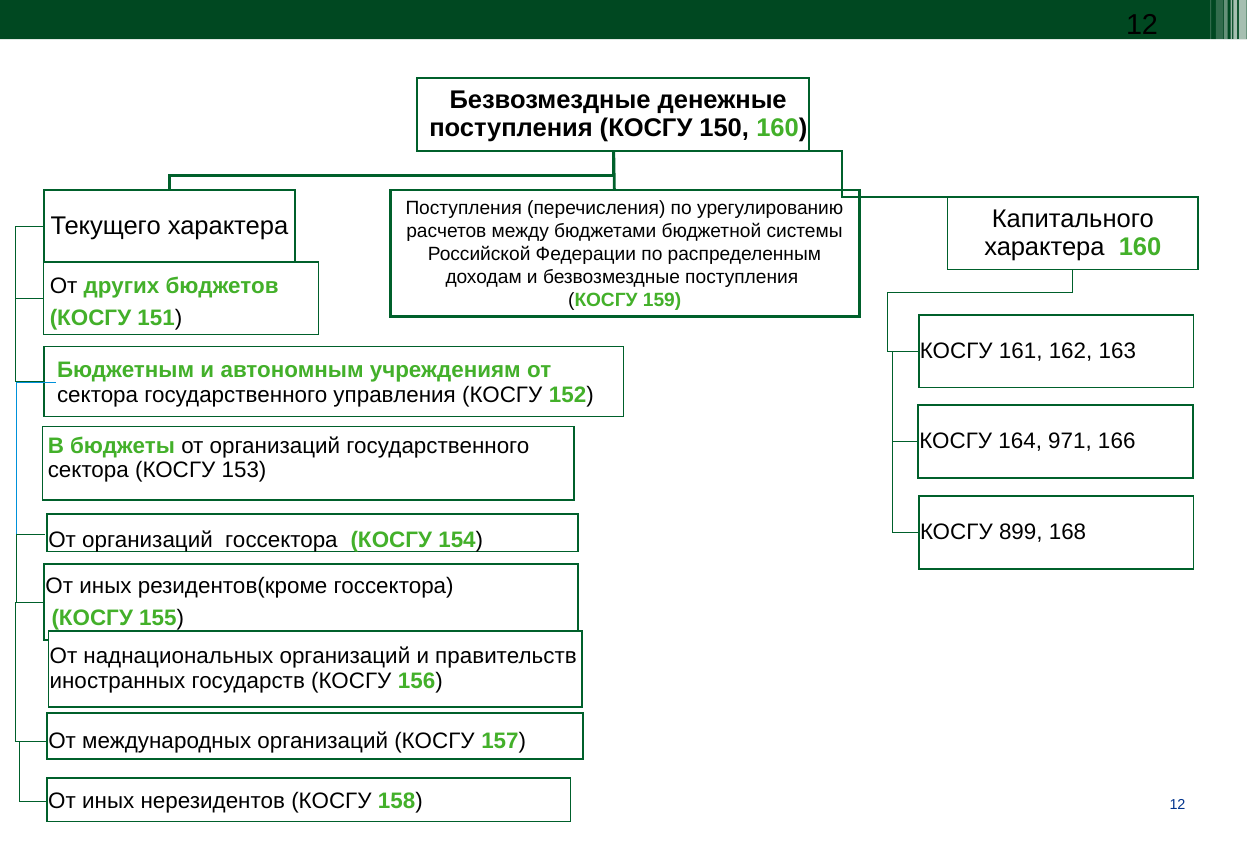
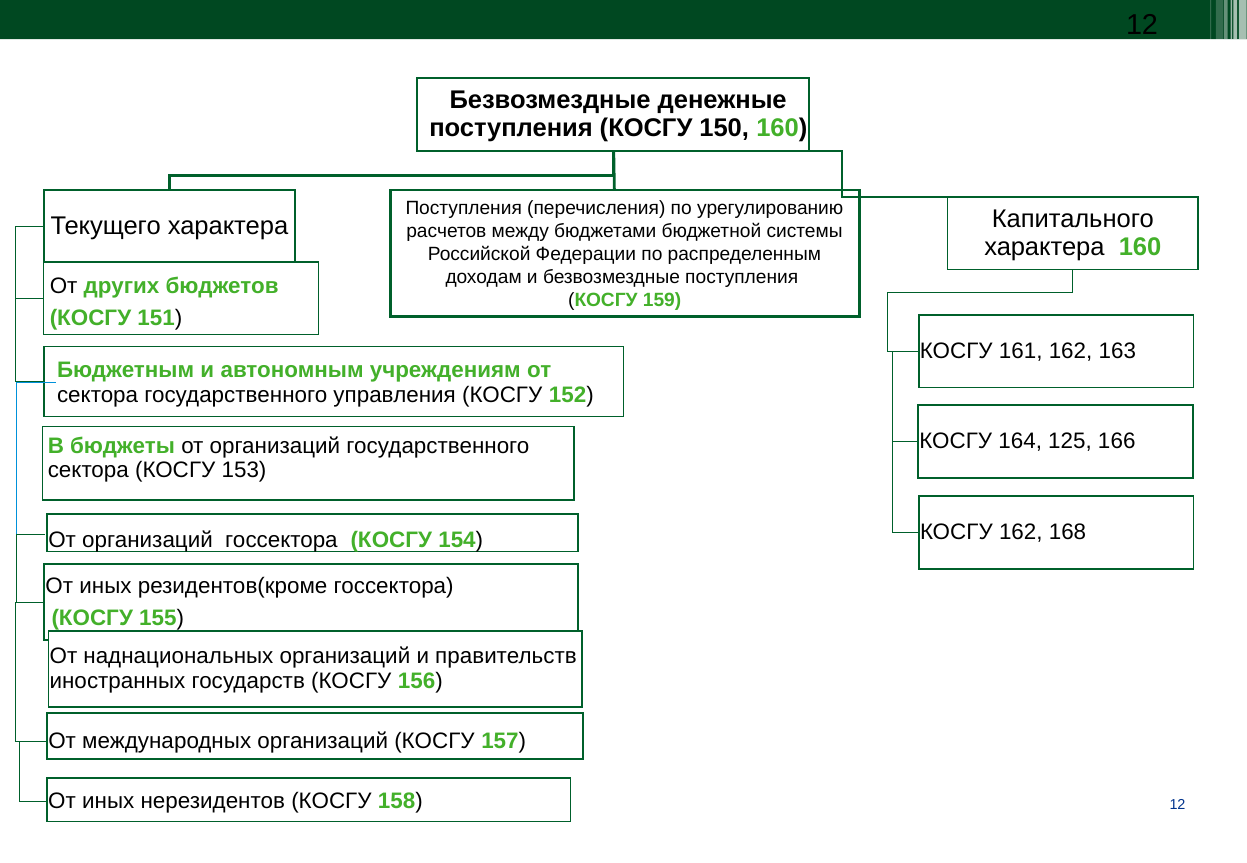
971: 971 -> 125
КОСГУ 899: 899 -> 162
